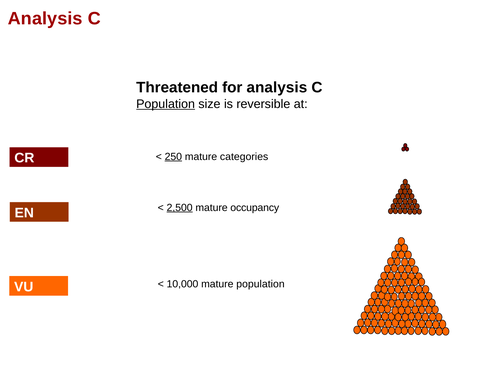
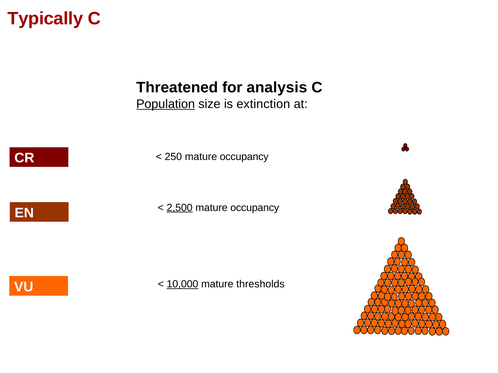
Analysis at (45, 19): Analysis -> Typically
reversible: reversible -> extinction
250 underline: present -> none
categories at (244, 157): categories -> occupancy
10,000 underline: none -> present
mature population: population -> thresholds
